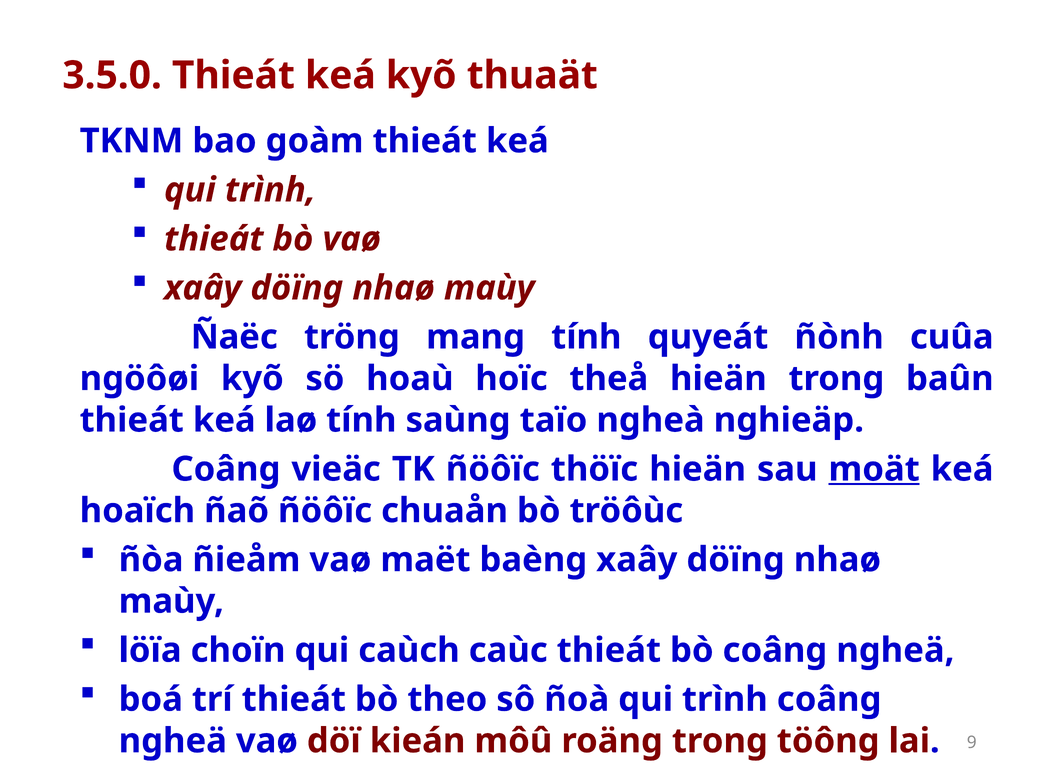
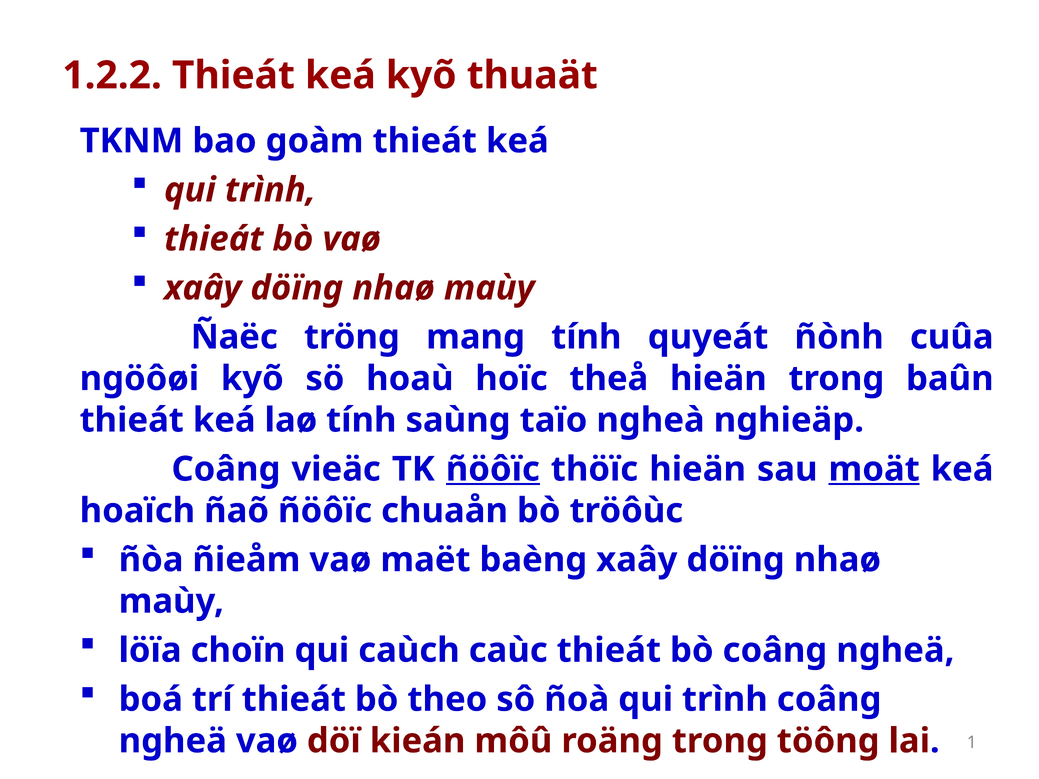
3.5.0: 3.5.0 -> 1.2.2
ñöôïc at (493, 469) underline: none -> present
9: 9 -> 1
